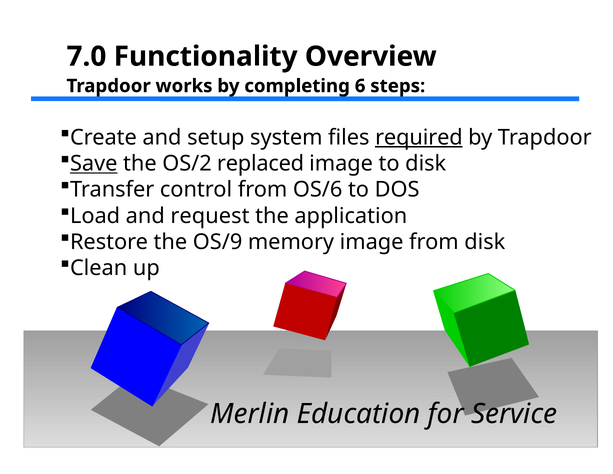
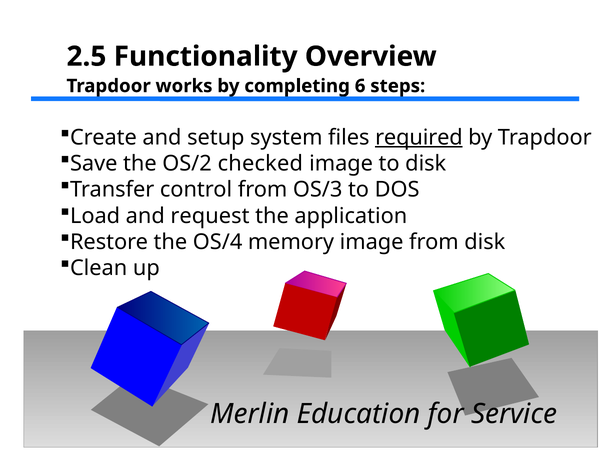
7.0: 7.0 -> 2.5
Save underline: present -> none
replaced: replaced -> checked
OS/6: OS/6 -> OS/3
OS/9: OS/9 -> OS/4
